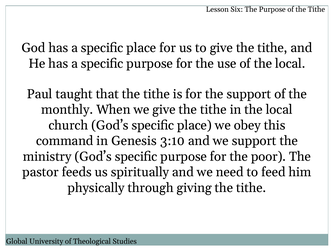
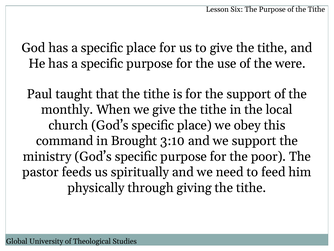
of the local: local -> were
Genesis: Genesis -> Brought
